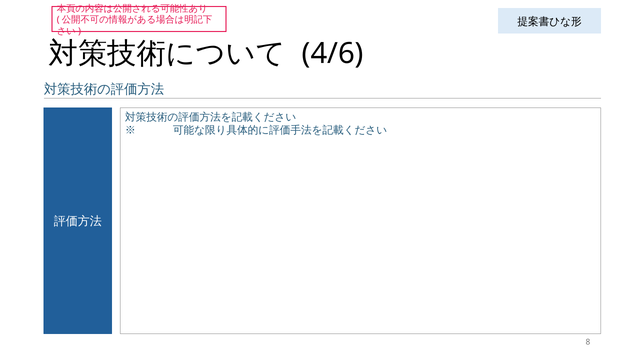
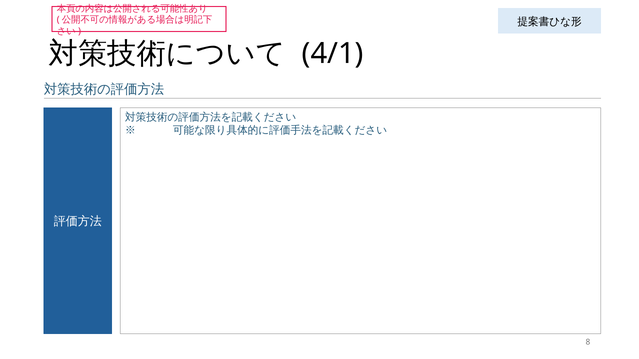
4/6: 4/6 -> 4/1
